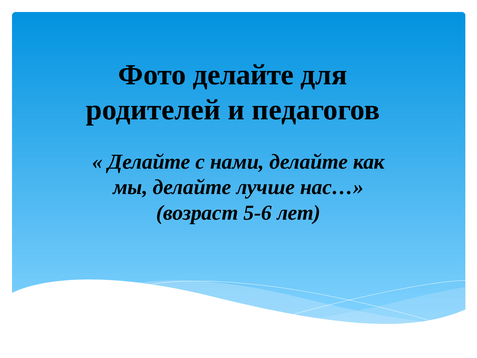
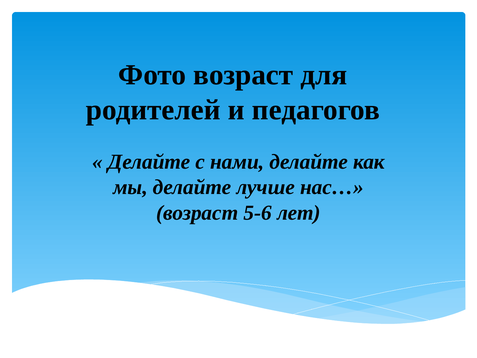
Фото делайте: делайте -> возраст
